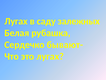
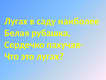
залежных: залежных -> наиболее
бывают-: бывают- -> пахучая-
